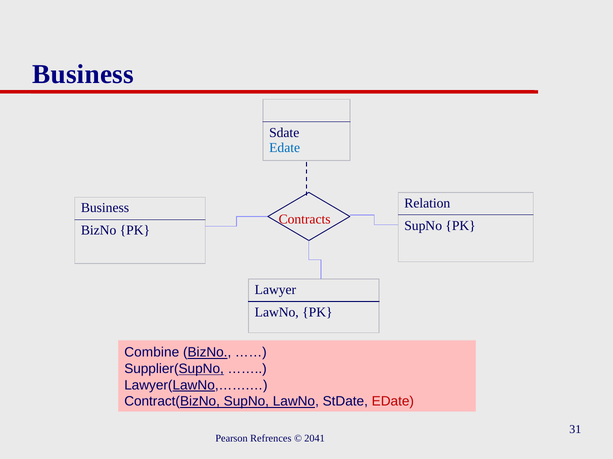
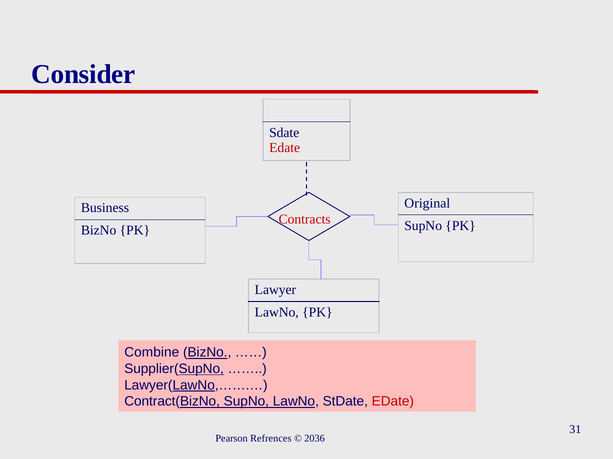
Business at (83, 74): Business -> Consider
Edate at (285, 148) colour: blue -> red
Relation: Relation -> Original
2041: 2041 -> 2036
